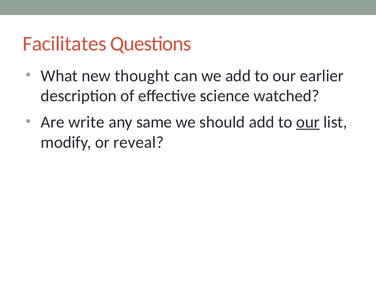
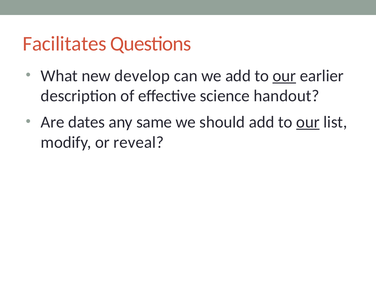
thought: thought -> develop
our at (284, 76) underline: none -> present
watched: watched -> handout
write: write -> dates
